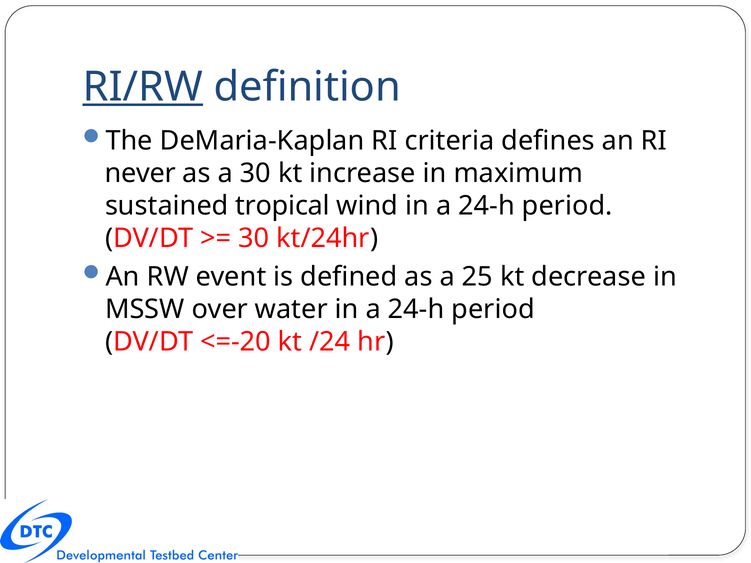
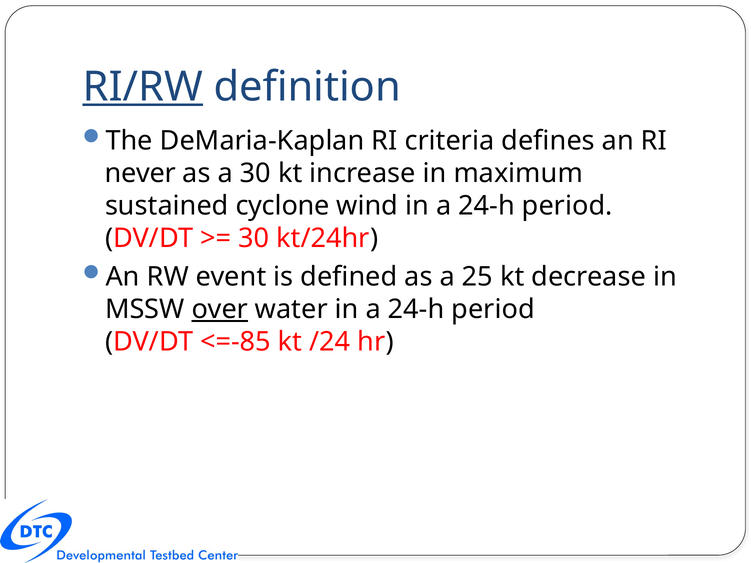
tropical: tropical -> cyclone
over underline: none -> present
<=-20: <=-20 -> <=-85
